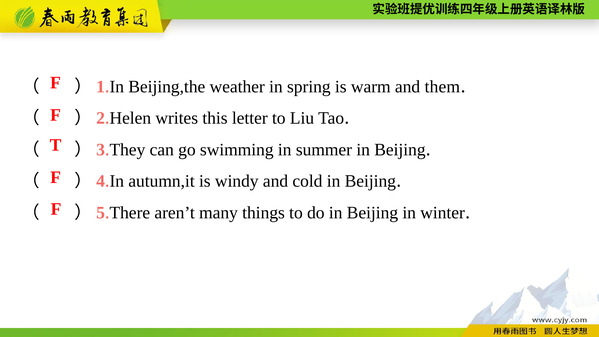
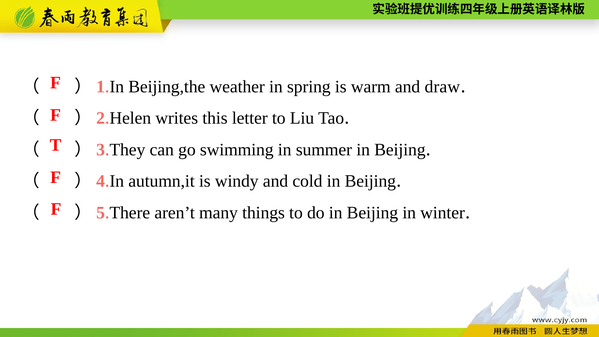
them: them -> draw
